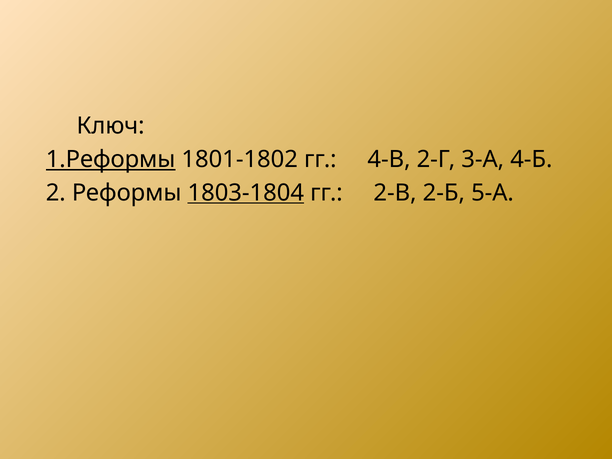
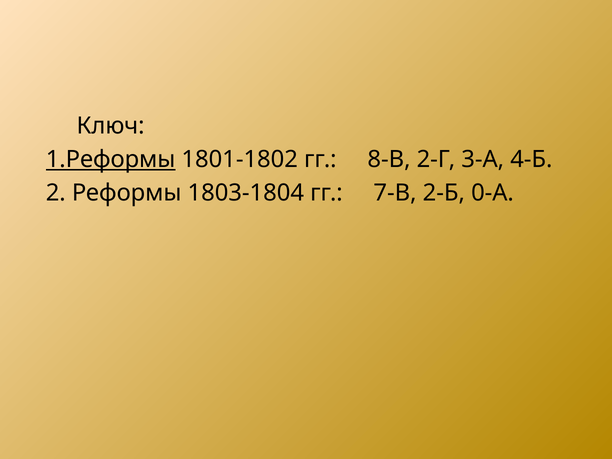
4-В: 4-В -> 8-В
1803-1804 underline: present -> none
2-В: 2-В -> 7-В
5-А: 5-А -> 0-А
